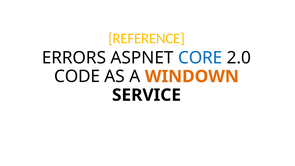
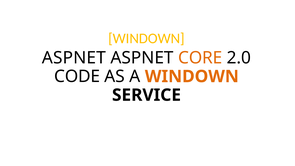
REFERENCE at (146, 38): REFERENCE -> WINDOWN
ERRORS at (74, 58): ERRORS -> ASPNET
CORE colour: blue -> orange
